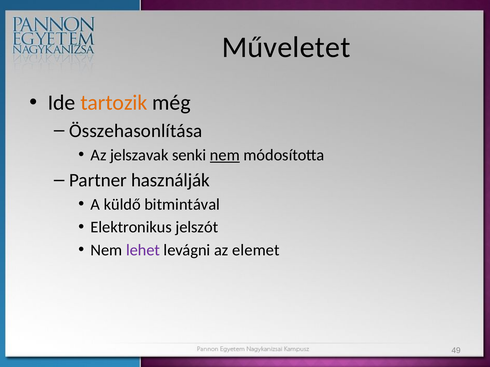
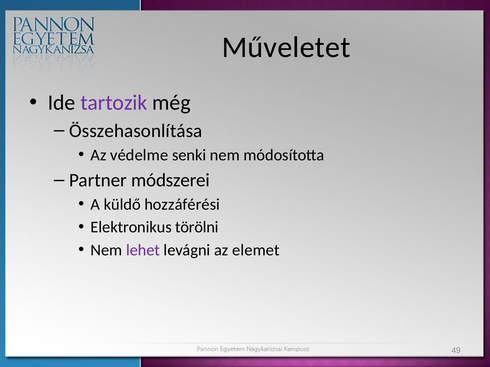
tartozik colour: orange -> purple
jelszavak: jelszavak -> védelme
nem at (225, 155) underline: present -> none
használják: használják -> módszerei
bitmintával: bitmintával -> hozzáférési
jelszót: jelszót -> törölni
